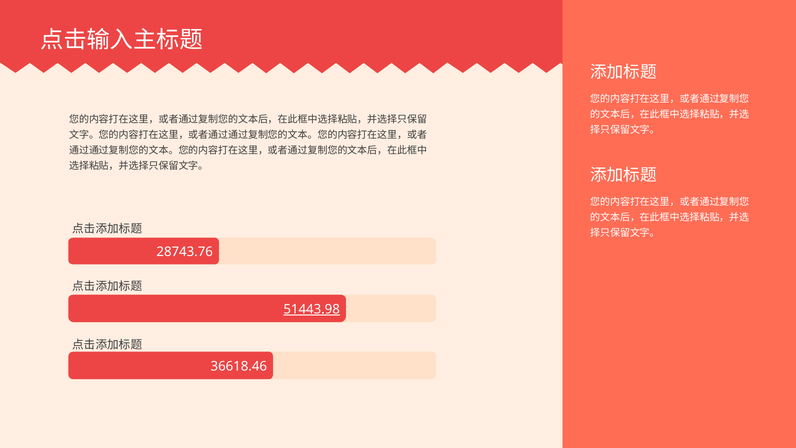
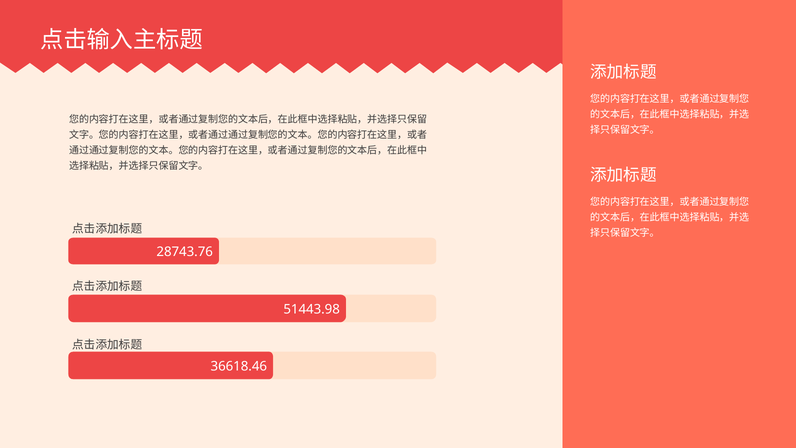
51443.98 underline: present -> none
